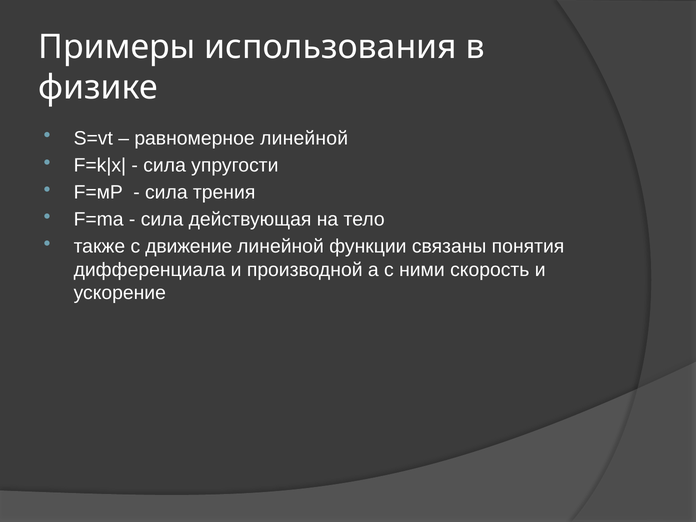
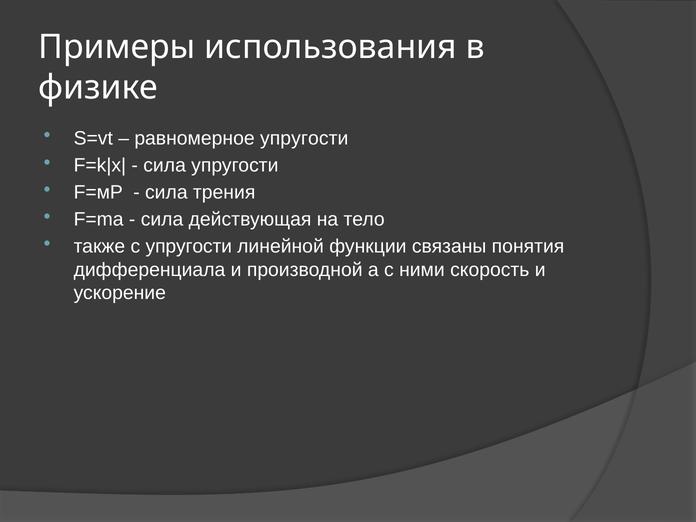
равномерное линейной: линейной -> упругости
с движение: движение -> упругости
